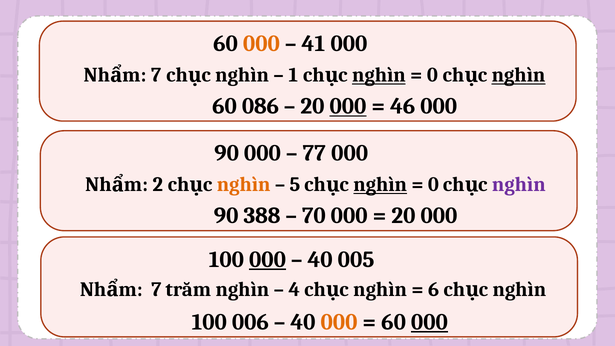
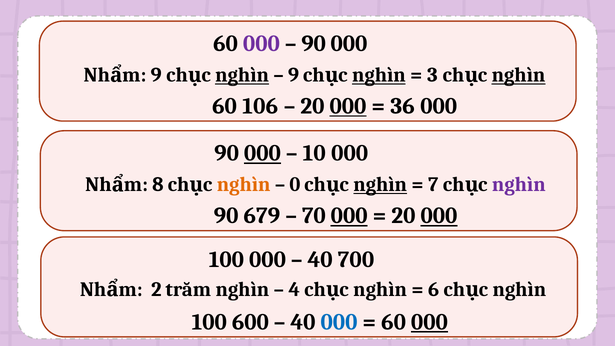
000 at (261, 44) colour: orange -> purple
41 at (313, 44): 41 -> 90
7 at (156, 75): 7 -> 9
nghìn at (242, 75) underline: none -> present
1 at (293, 75): 1 -> 9
0 at (432, 75): 0 -> 3
086: 086 -> 106
46: 46 -> 36
000 at (262, 153) underline: none -> present
77: 77 -> 10
2: 2 -> 8
5: 5 -> 0
0 at (433, 185): 0 -> 7
388: 388 -> 679
000 at (349, 216) underline: none -> present
000 at (439, 216) underline: none -> present
000 at (268, 259) underline: present -> none
005: 005 -> 700
7 at (156, 289): 7 -> 2
006: 006 -> 600
000 at (339, 322) colour: orange -> blue
